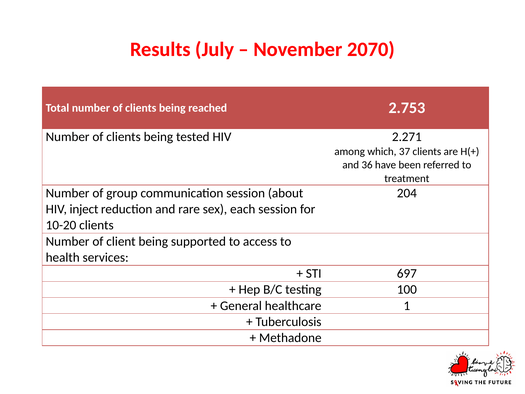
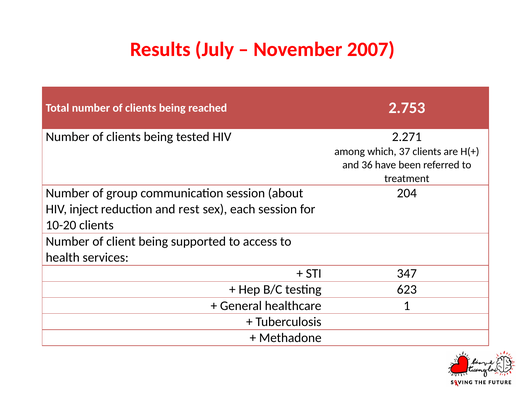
2070: 2070 -> 2007
rare: rare -> rest
697: 697 -> 347
100: 100 -> 623
